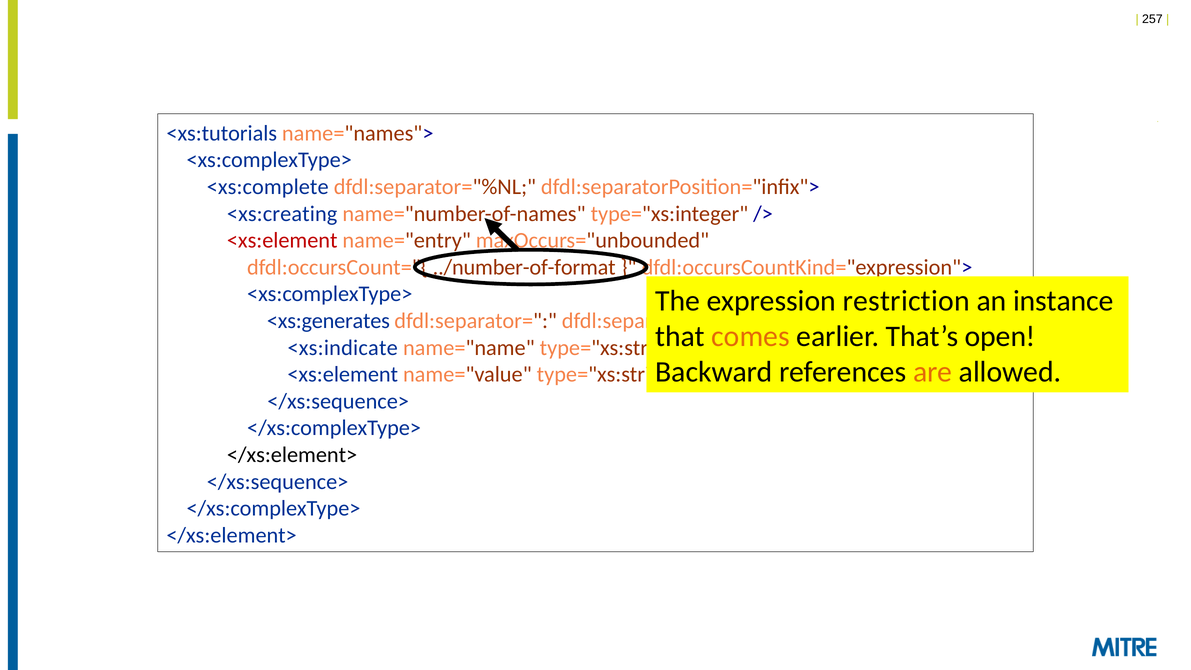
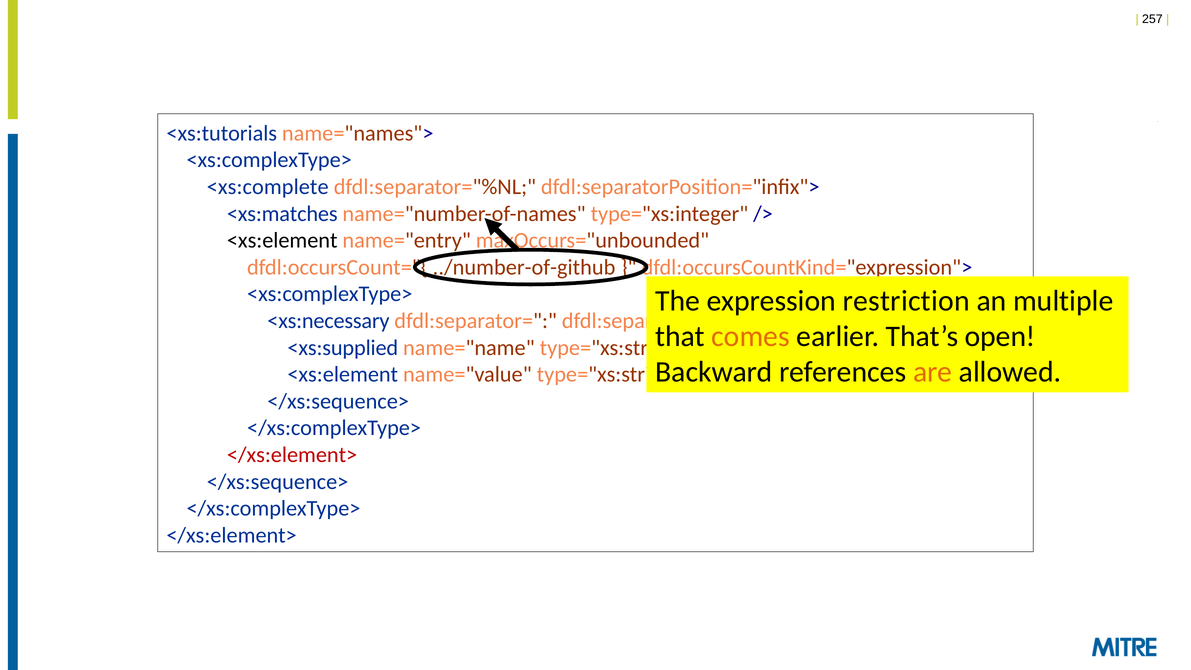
<xs:creating: <xs:creating -> <xs:matches
<xs:element at (282, 240) colour: red -> black
../number-of-format: ../number-of-format -> ../number-of-github
instance: instance -> multiple
<xs:generates: <xs:generates -> <xs:necessary
<xs:indicate: <xs:indicate -> <xs:supplied
</xs:element> at (292, 455) colour: black -> red
